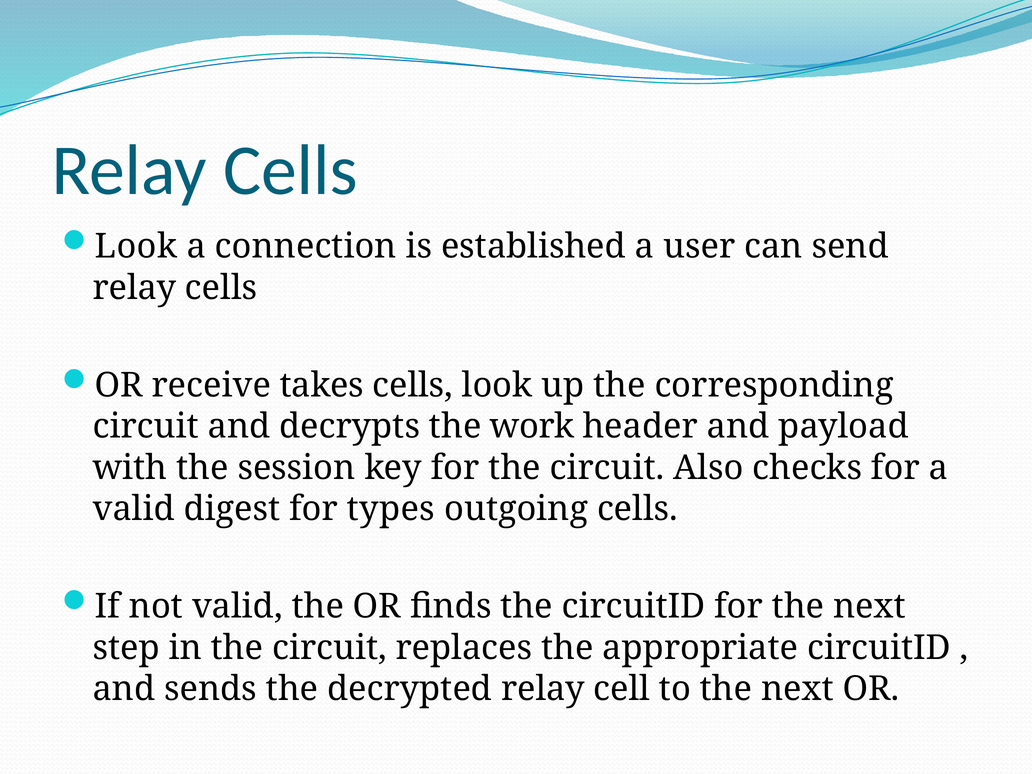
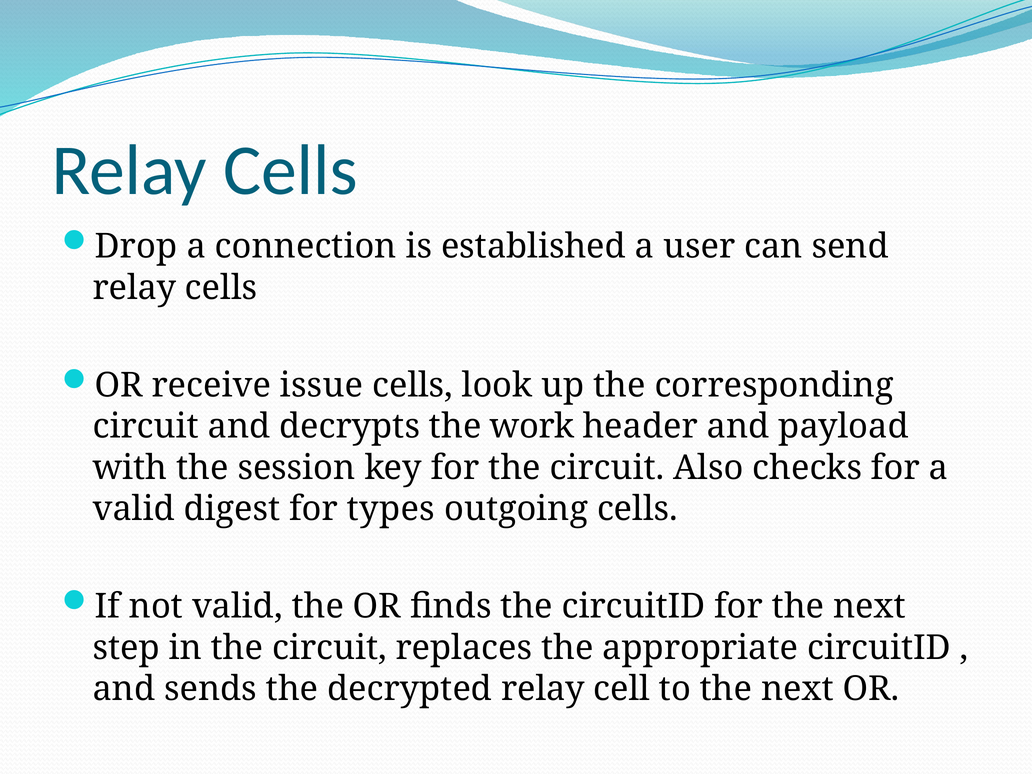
Look at (136, 247): Look -> Drop
takes: takes -> issue
